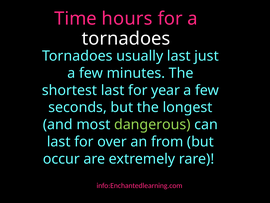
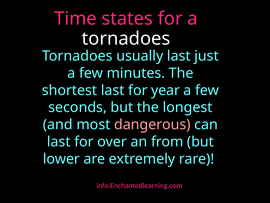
hours: hours -> states
dangerous colour: light green -> pink
occur: occur -> lower
